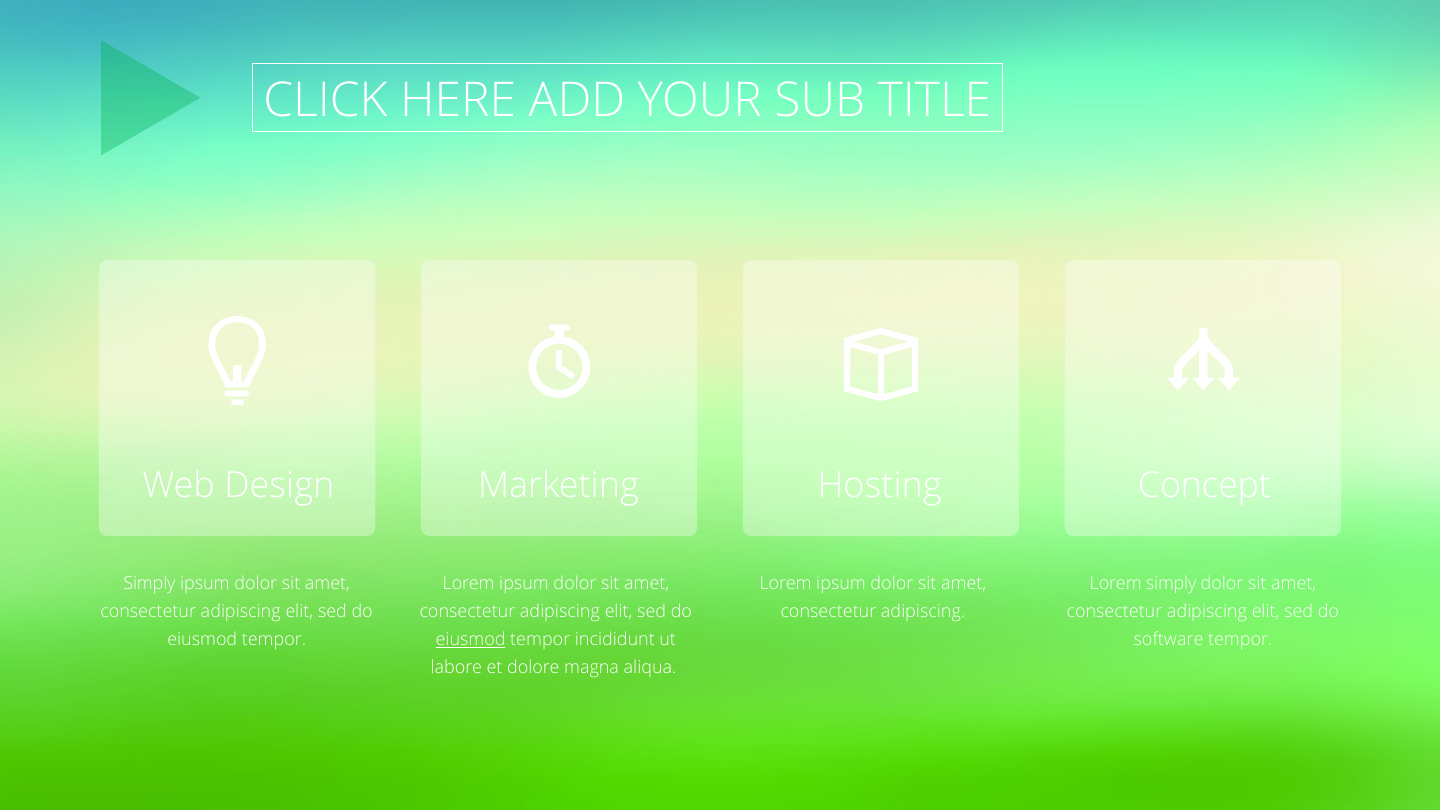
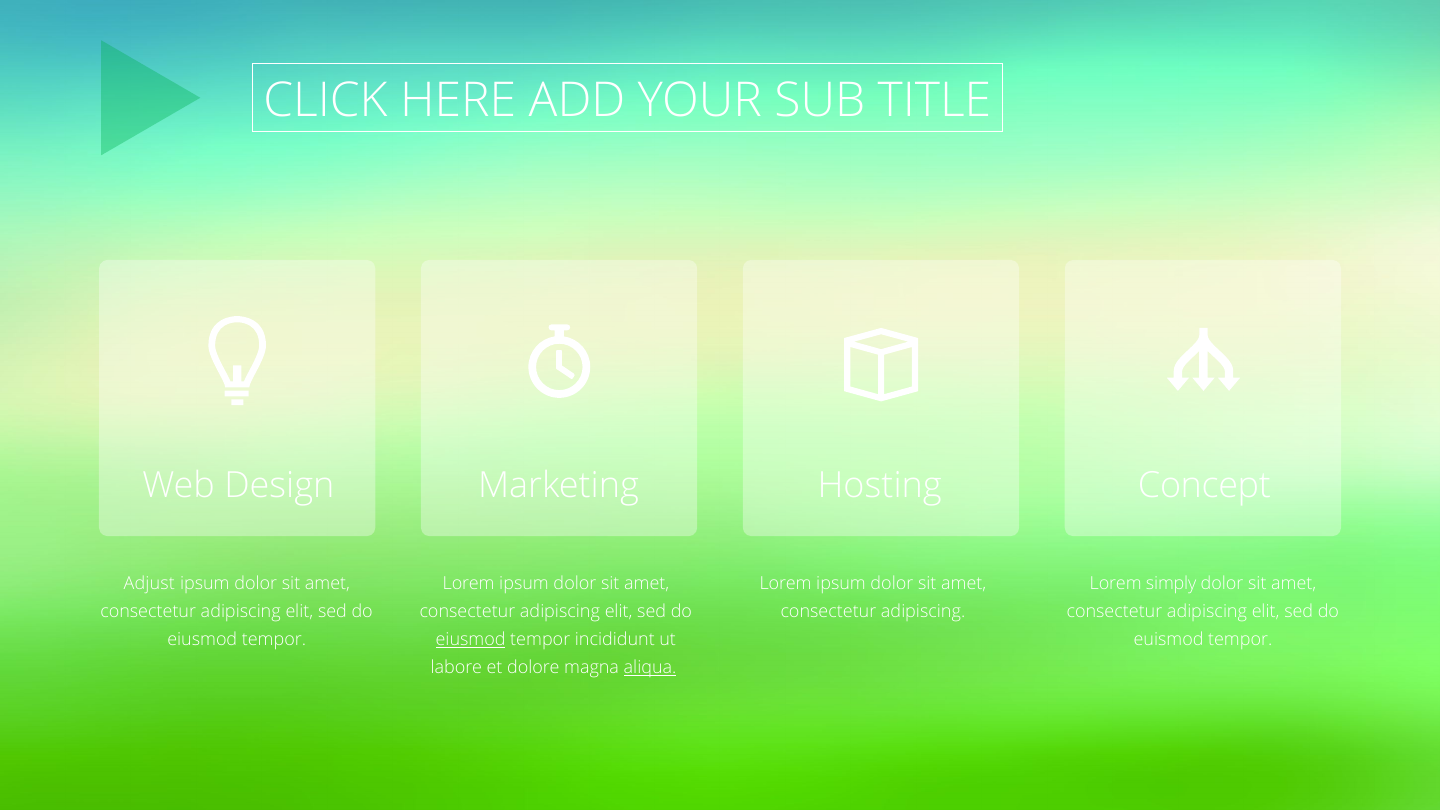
Simply at (149, 583): Simply -> Adjust
software: software -> euismod
aliqua underline: none -> present
